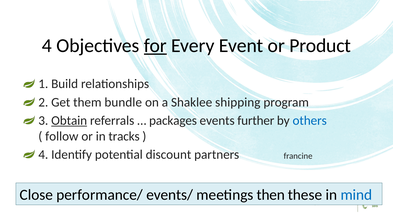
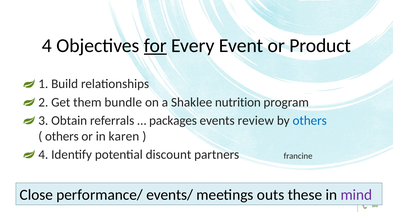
shipping: shipping -> nutrition
Obtain underline: present -> none
further: further -> review
follow at (62, 136): follow -> others
tracks: tracks -> karen
then: then -> outs
mind colour: blue -> purple
